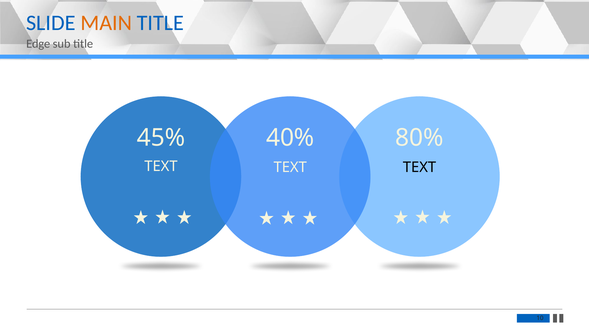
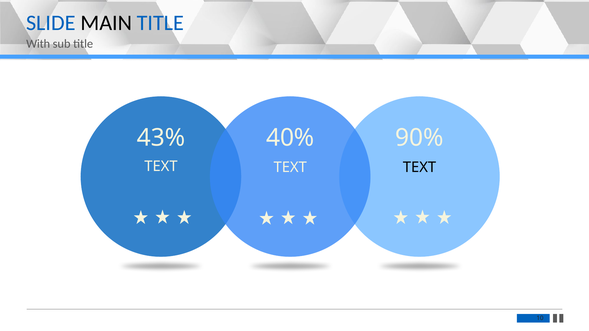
MAIN colour: orange -> black
Edge: Edge -> With
45%: 45% -> 43%
80%: 80% -> 90%
